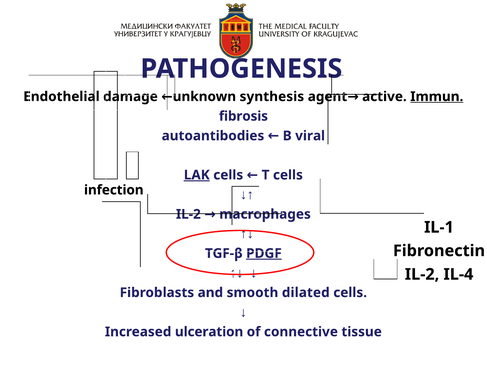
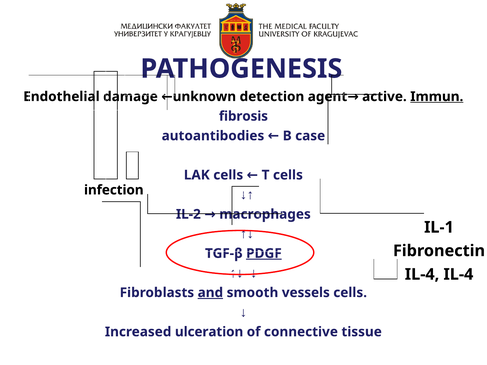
synthesis: synthesis -> detection
viral: viral -> case
LAK underline: present -> none
IL-2 at (422, 275): IL-2 -> IL-4
and underline: none -> present
dilated: dilated -> vessels
